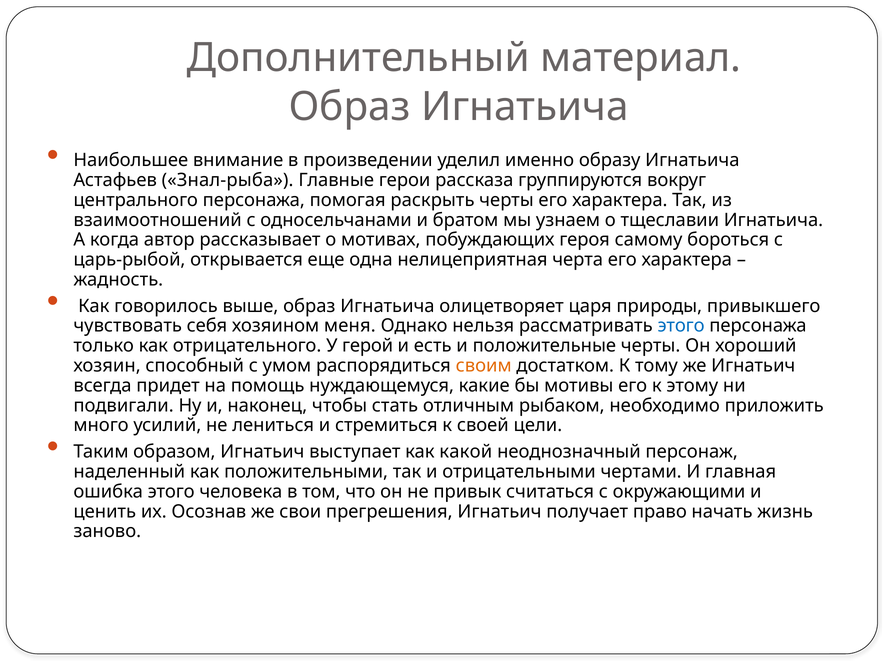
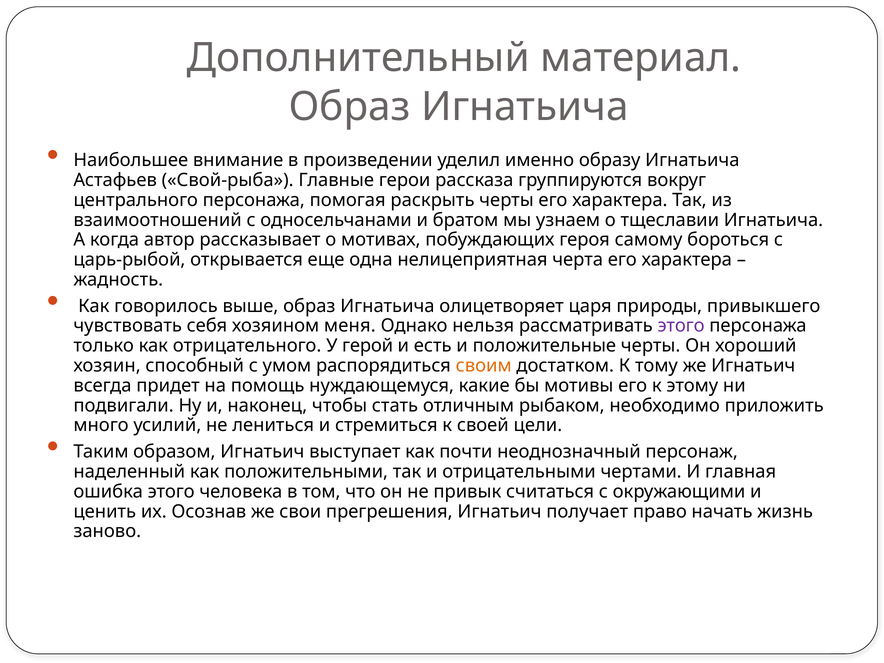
Знал-рыба: Знал-рыба -> Свой-рыба
этого at (681, 326) colour: blue -> purple
какой: какой -> почти
